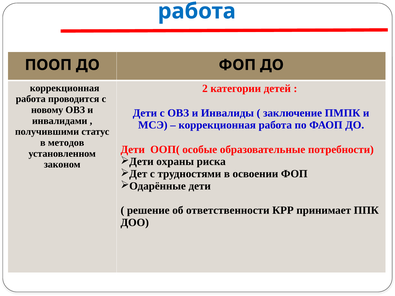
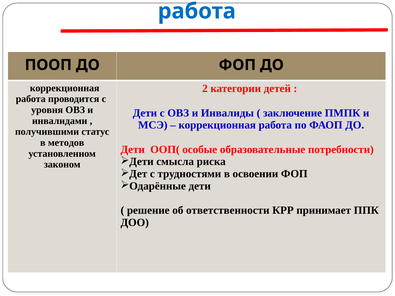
новому: новому -> уровня
охраны: охраны -> смысла
